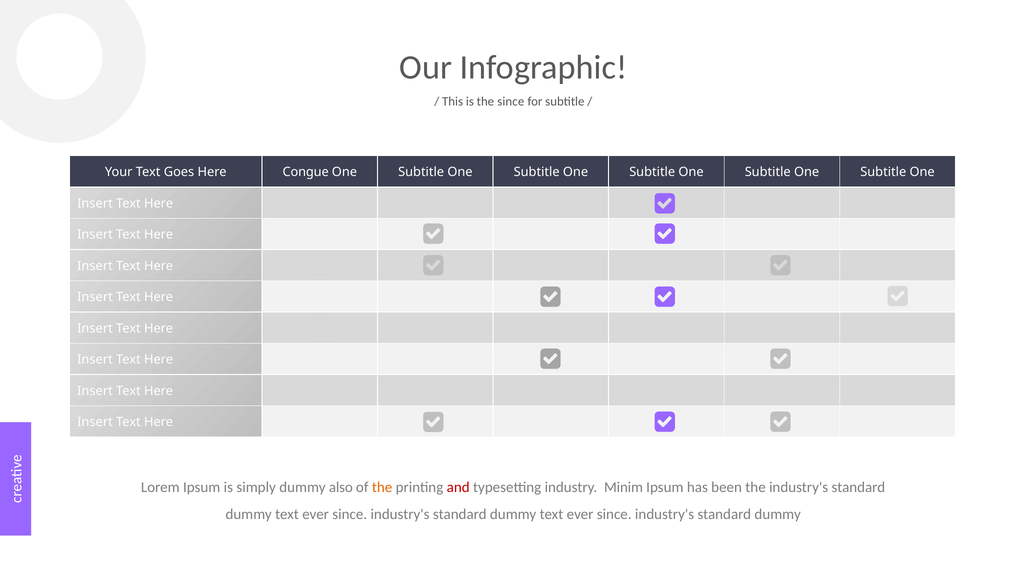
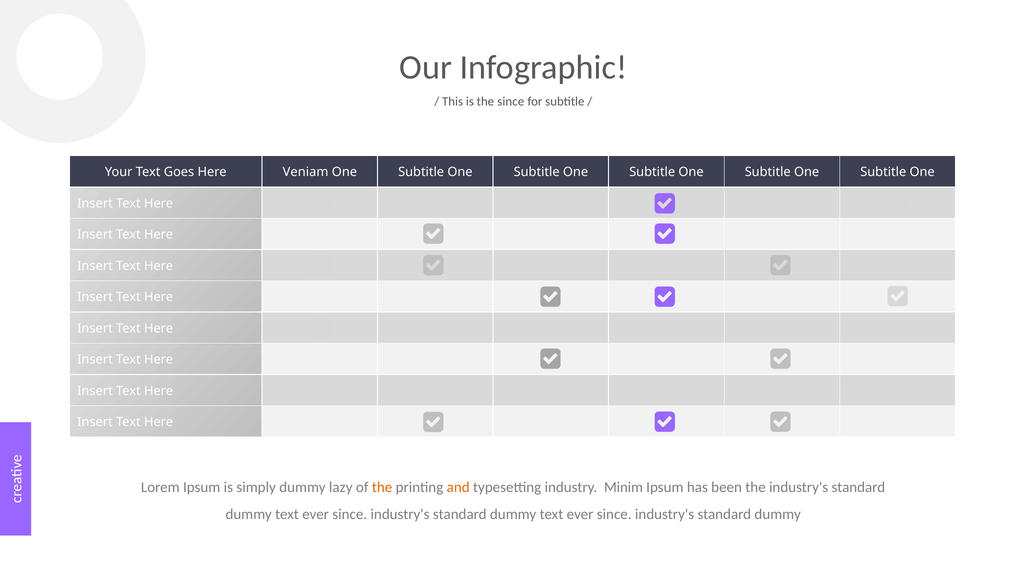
Congue: Congue -> Veniam
also: also -> lazy
and colour: red -> orange
